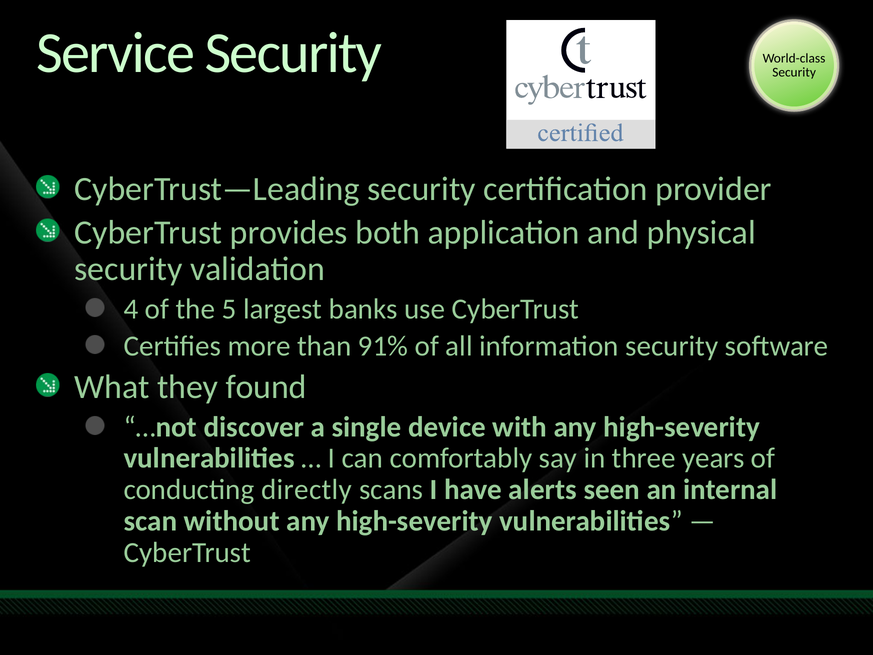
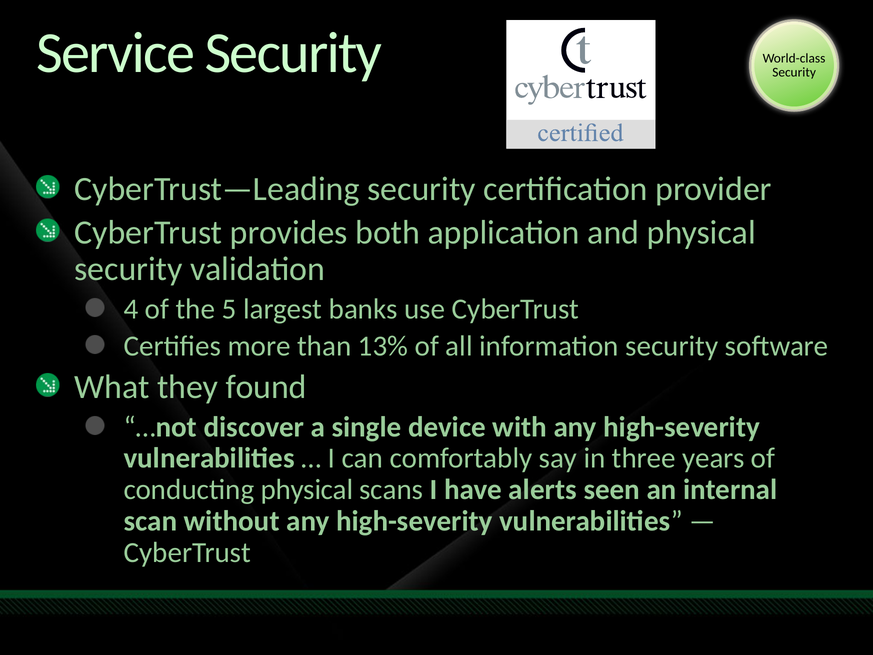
91%: 91% -> 13%
conducting directly: directly -> physical
